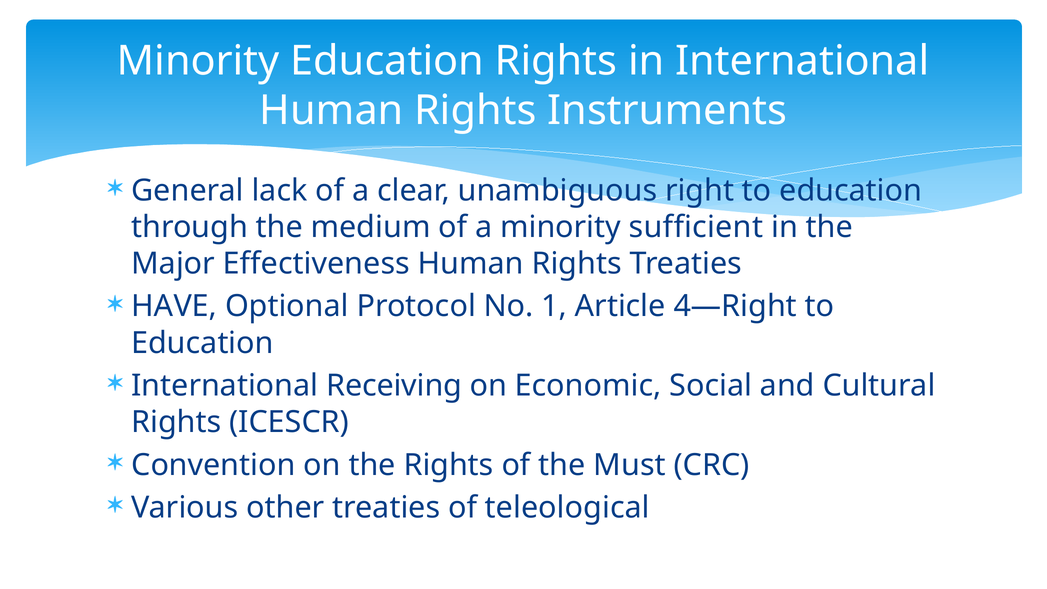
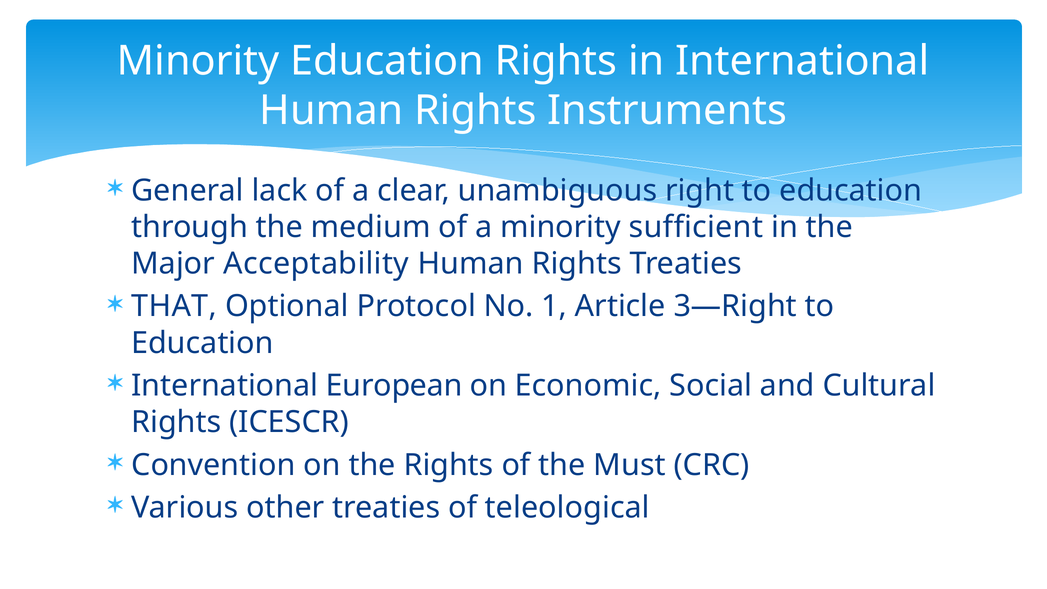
Effectiveness: Effectiveness -> Acceptability
HAVE: HAVE -> THAT
4—Right: 4—Right -> 3—Right
Receiving: Receiving -> European
